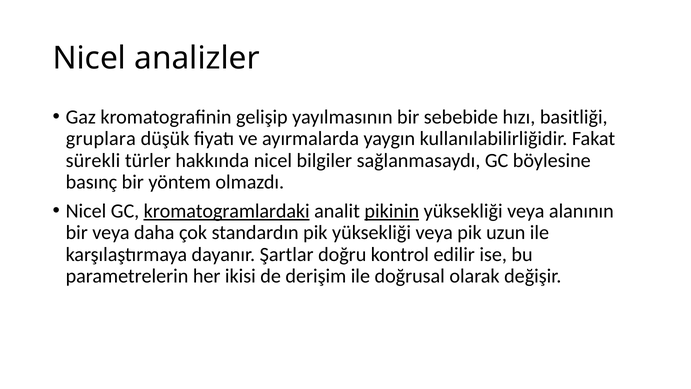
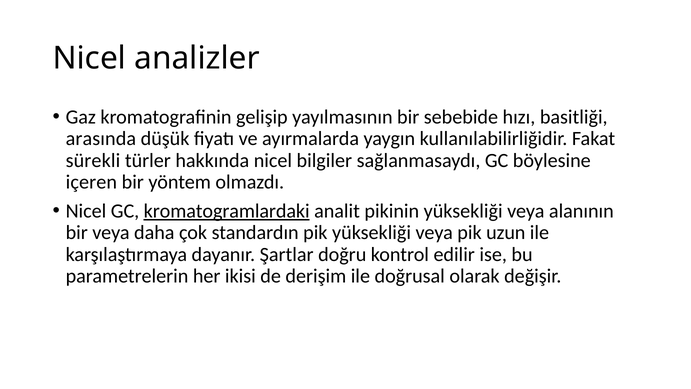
gruplara: gruplara -> arasında
basınç: basınç -> içeren
pikinin underline: present -> none
